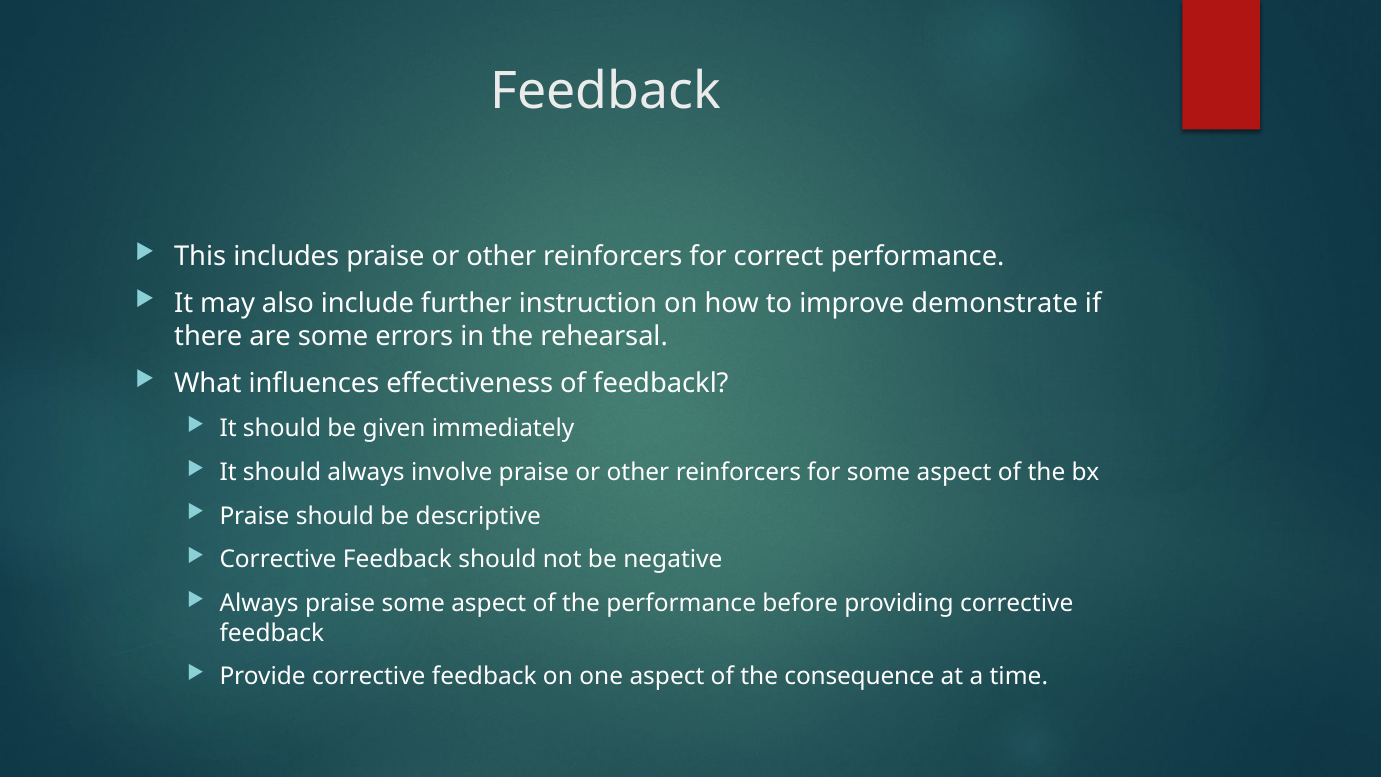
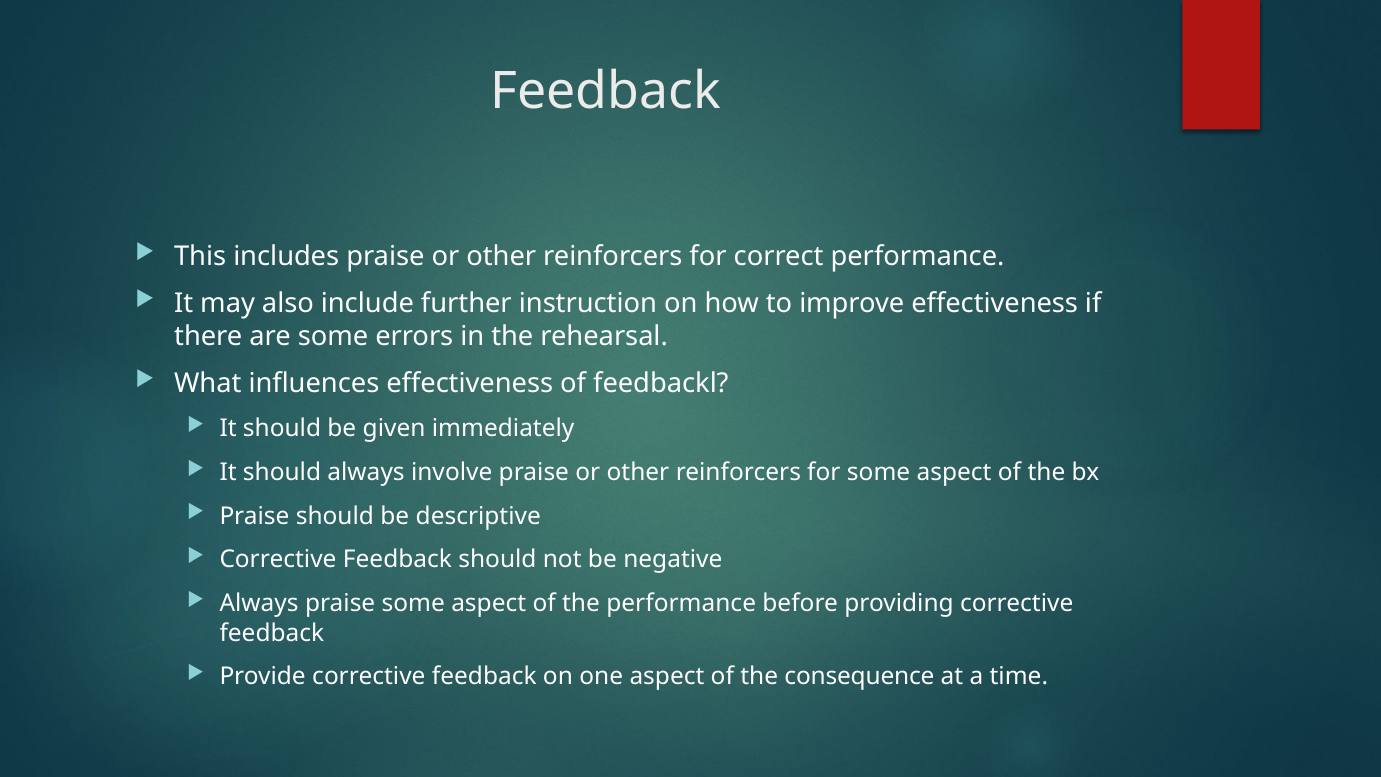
improve demonstrate: demonstrate -> effectiveness
